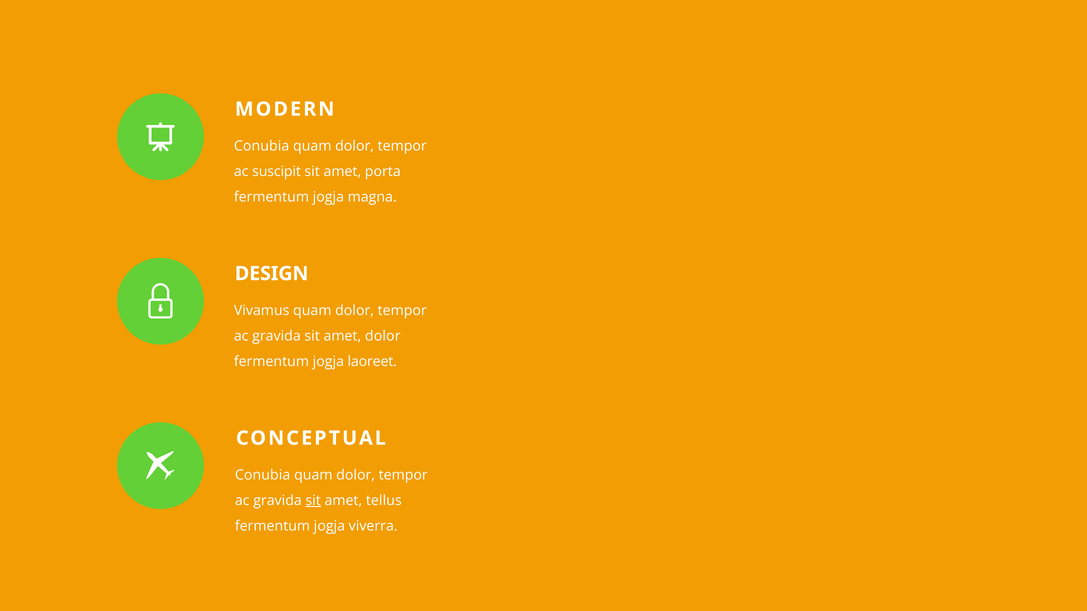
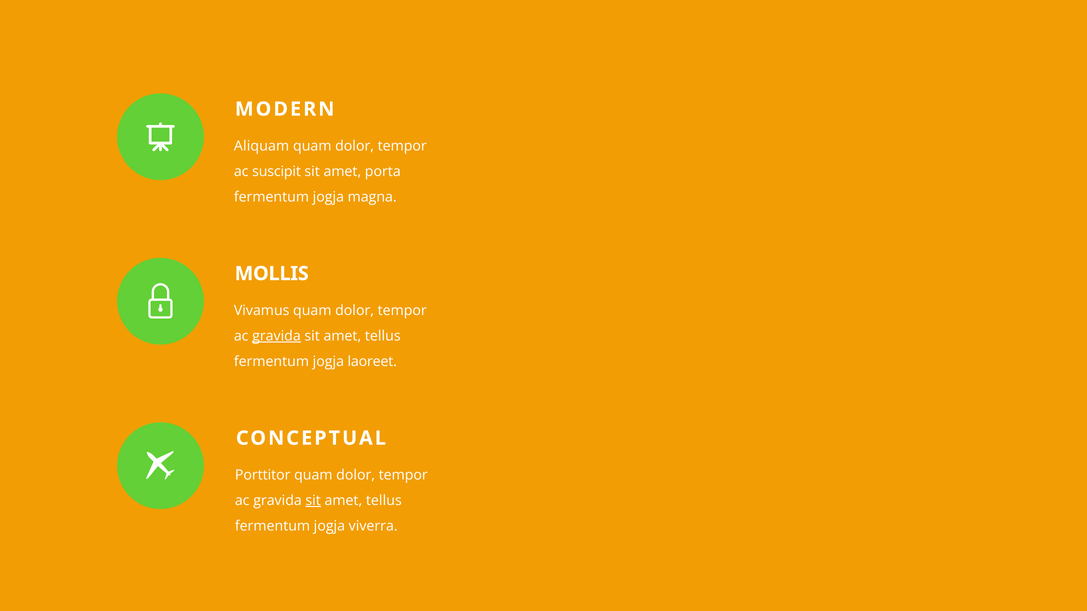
Conubia at (262, 146): Conubia -> Aliquam
DESIGN: DESIGN -> MOLLIS
gravida at (276, 336) underline: none -> present
dolor at (383, 336): dolor -> tellus
Conubia at (263, 475): Conubia -> Porttitor
